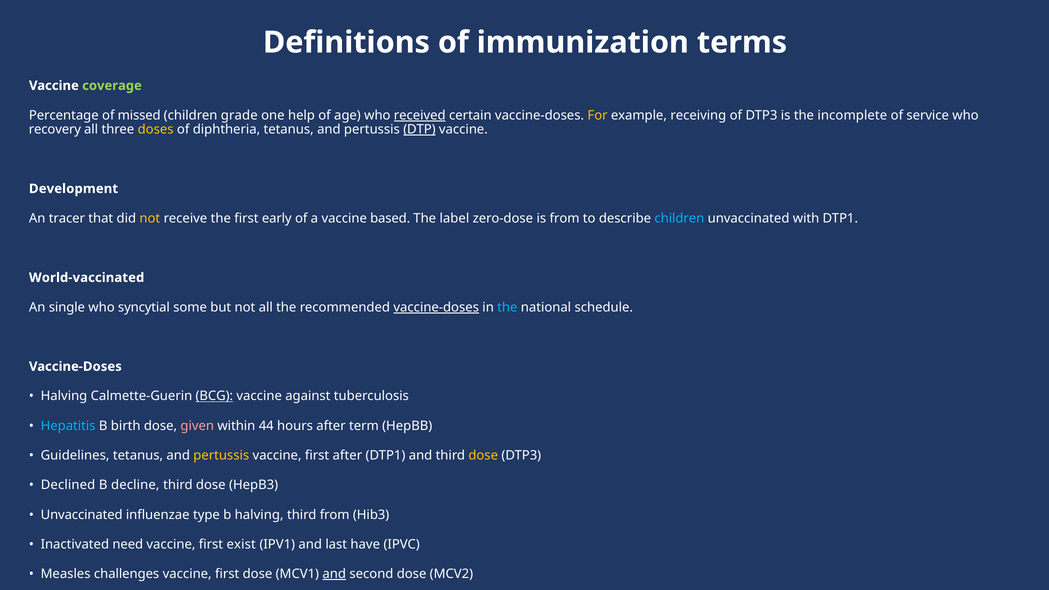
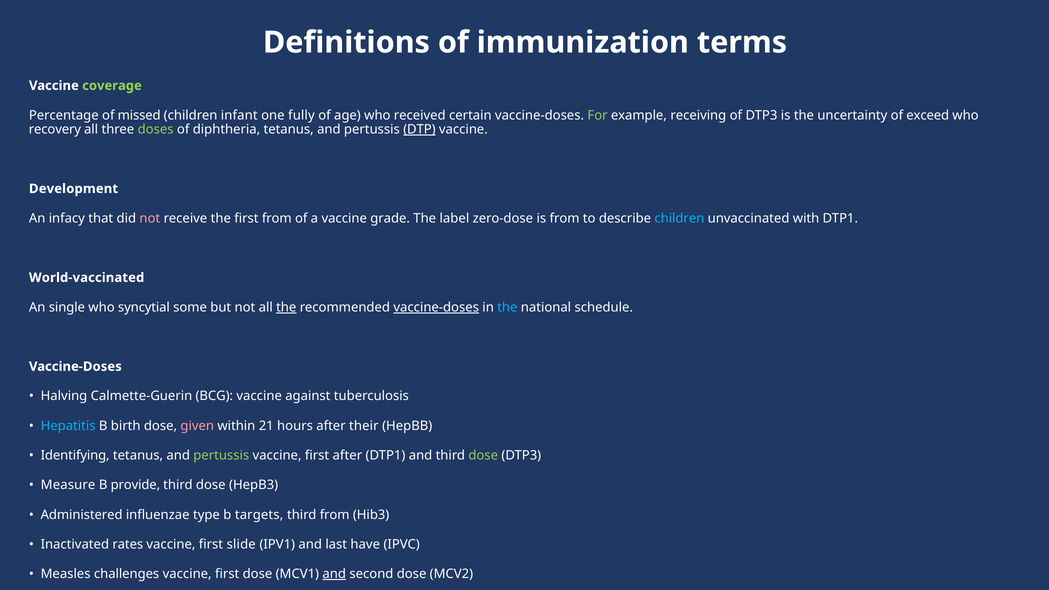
grade: grade -> infant
help: help -> fully
received underline: present -> none
For at (598, 115) colour: yellow -> light green
incomplete: incomplete -> uncertainty
service: service -> exceed
doses colour: yellow -> light green
tracer: tracer -> infacy
not at (150, 218) colour: yellow -> pink
first early: early -> from
based: based -> grade
the at (286, 307) underline: none -> present
BCG underline: present -> none
44: 44 -> 21
term: term -> their
Guidelines: Guidelines -> Identifying
pertussis at (221, 455) colour: yellow -> light green
dose at (483, 455) colour: yellow -> light green
Declined: Declined -> Measure
decline: decline -> provide
Unvaccinated at (82, 515): Unvaccinated -> Administered
b halving: halving -> targets
need: need -> rates
exist: exist -> slide
